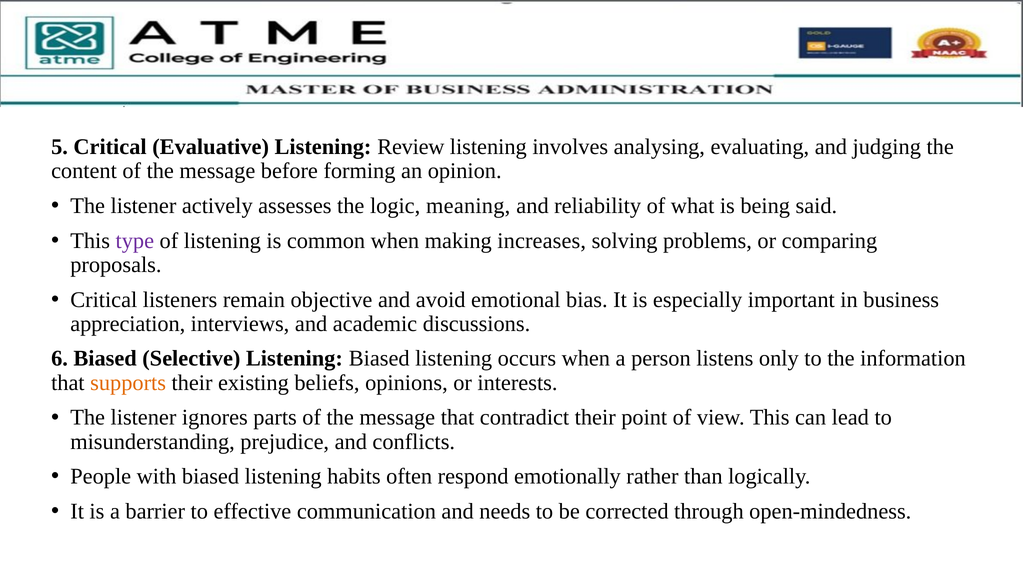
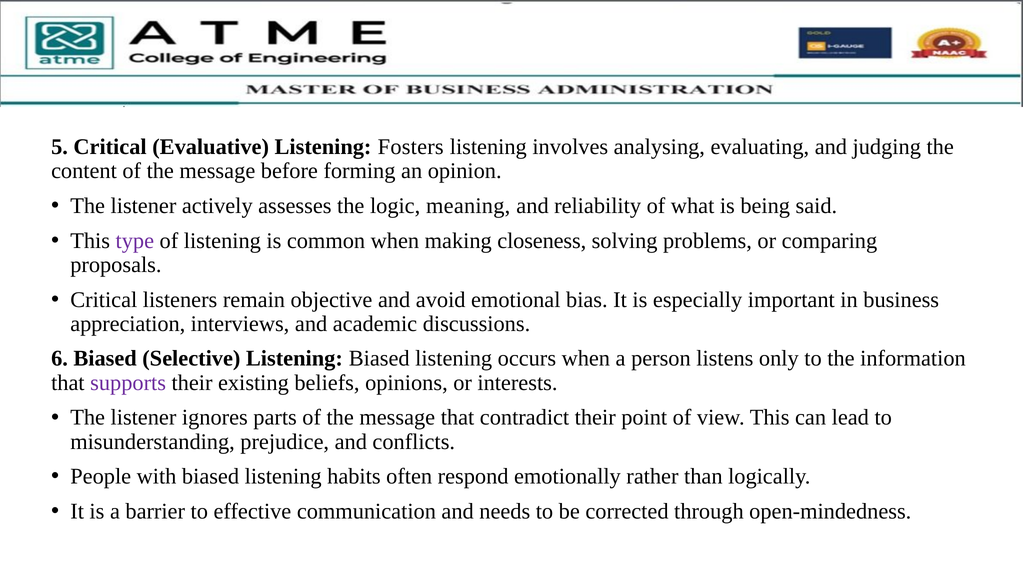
Review: Review -> Fosters
increases: increases -> closeness
supports colour: orange -> purple
